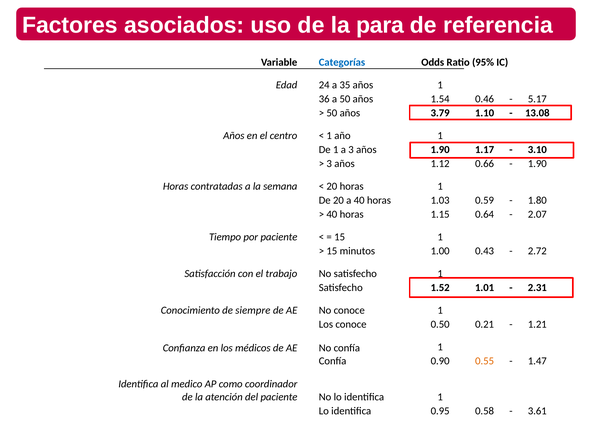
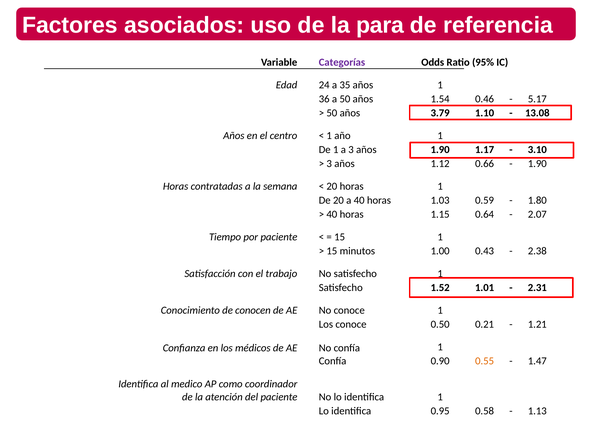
Categorías colour: blue -> purple
2.72: 2.72 -> 2.38
siempre: siempre -> conocen
3.61: 3.61 -> 1.13
